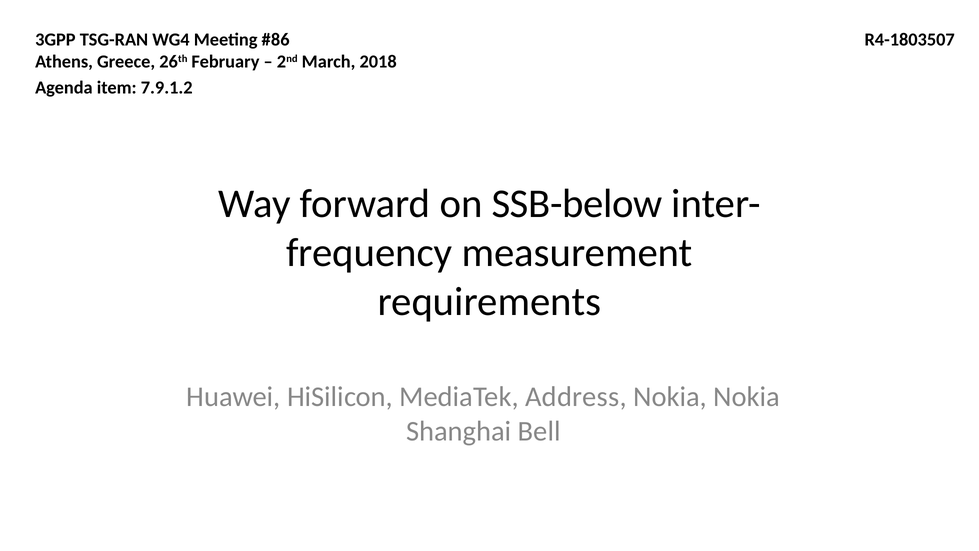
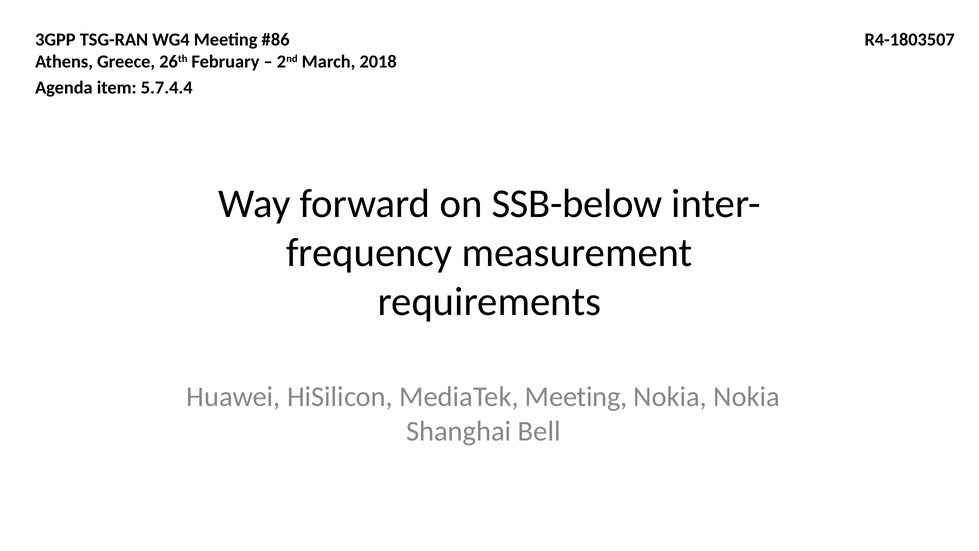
7.9.1.2: 7.9.1.2 -> 5.7.4.4
MediaTek Address: Address -> Meeting
